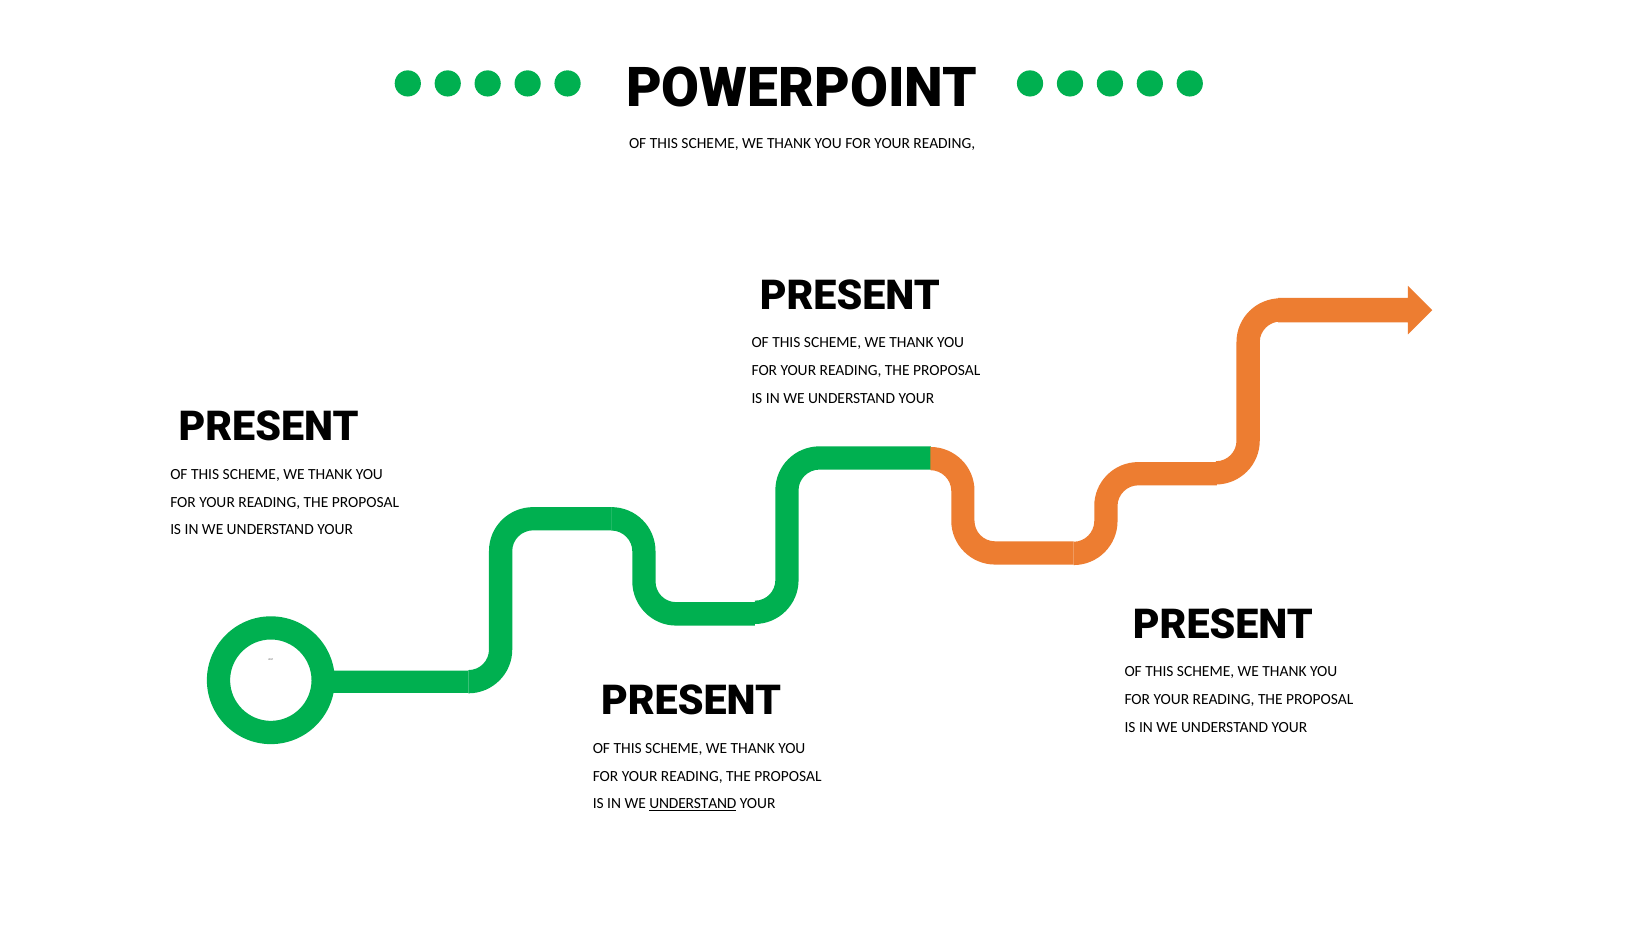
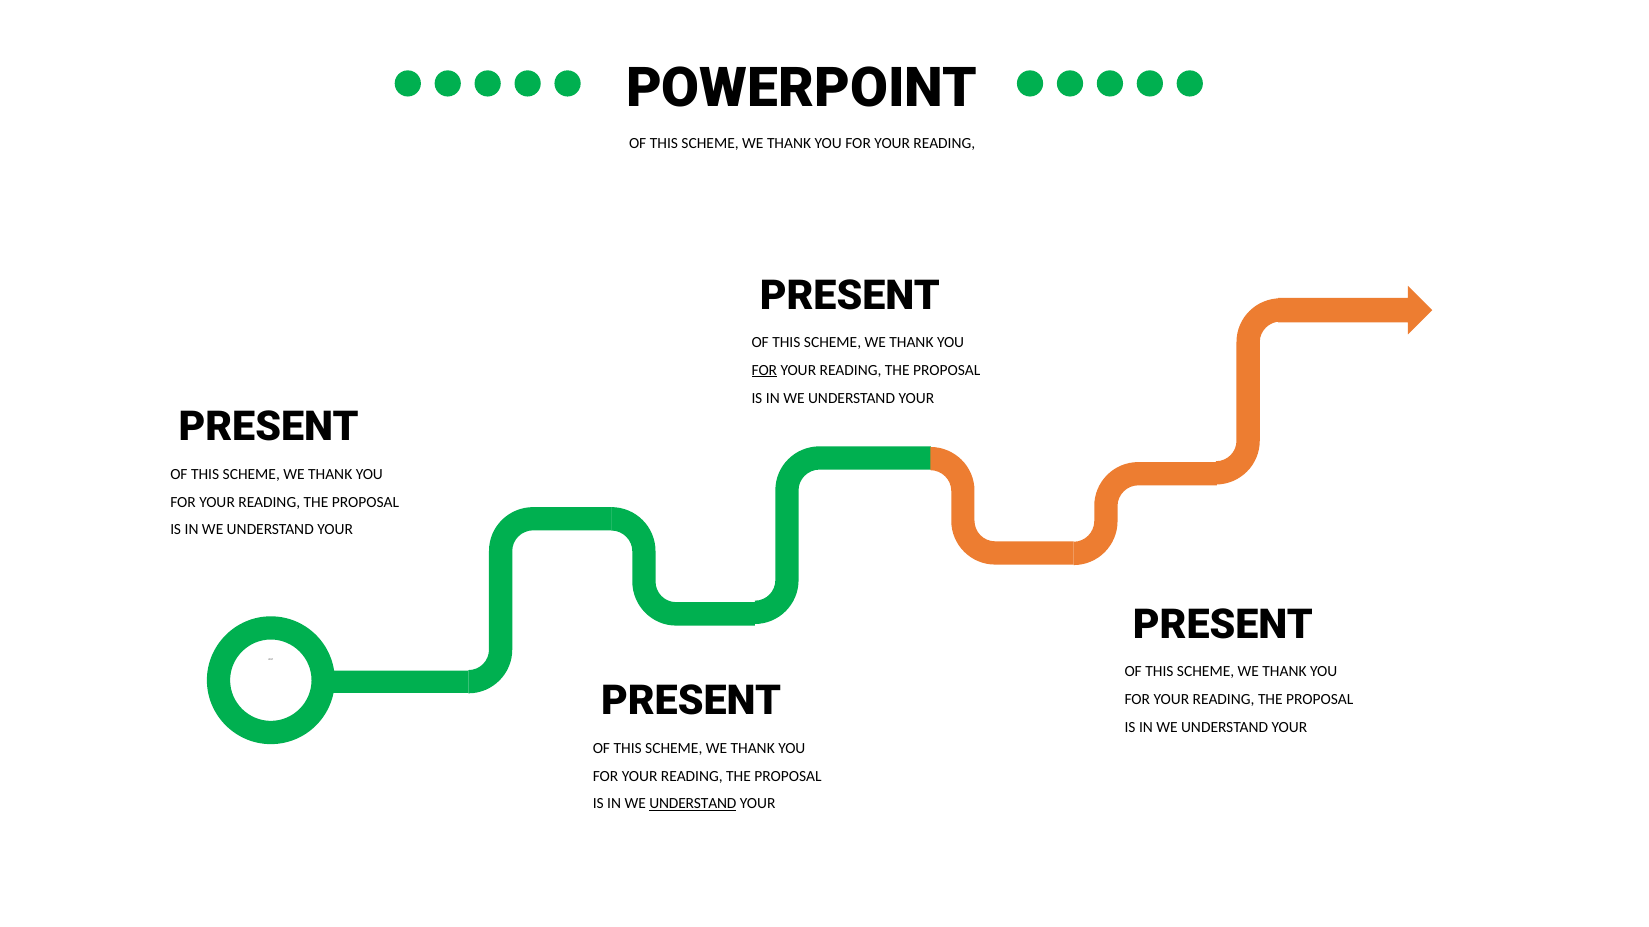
FOR at (764, 370) underline: none -> present
